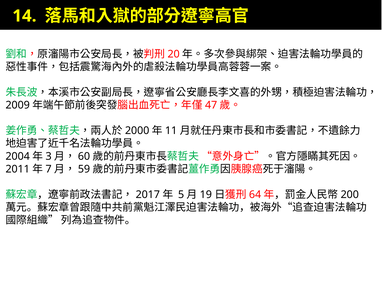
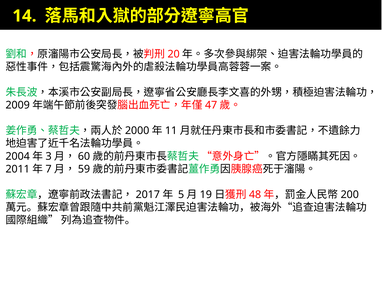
64: 64 -> 48
